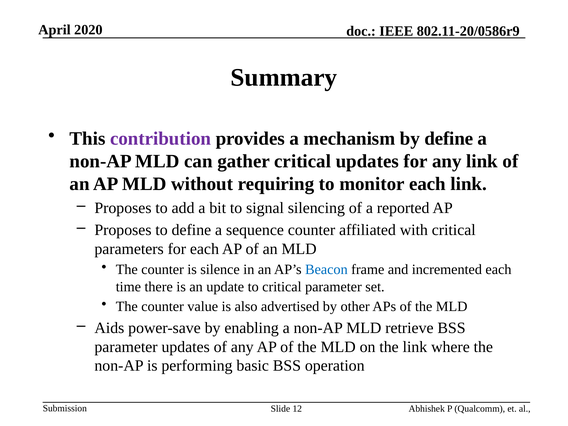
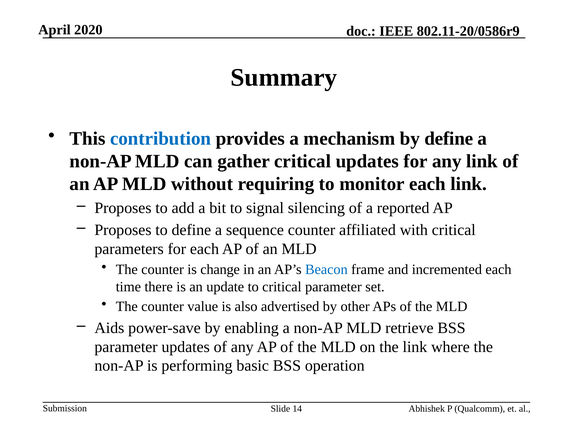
contribution colour: purple -> blue
silence: silence -> change
12: 12 -> 14
